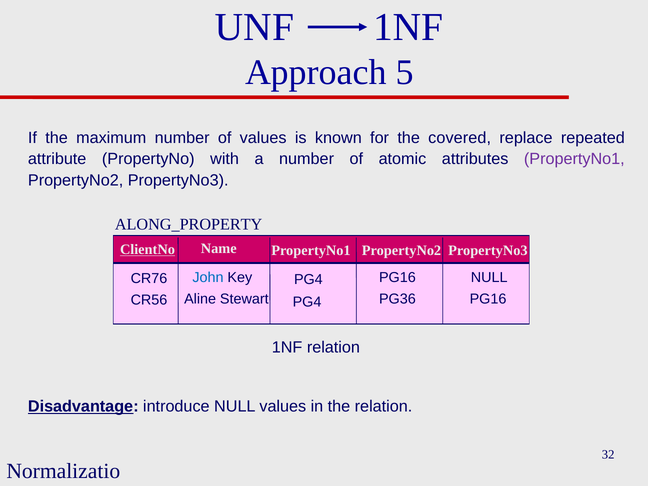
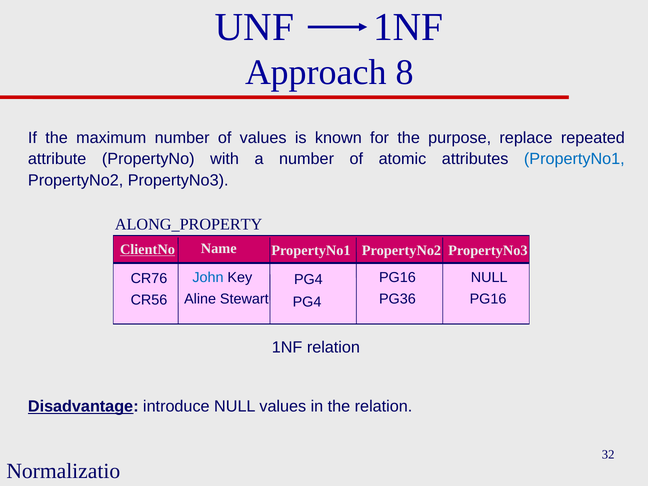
5: 5 -> 8
covered: covered -> purpose
PropertyNo1 at (574, 159) colour: purple -> blue
